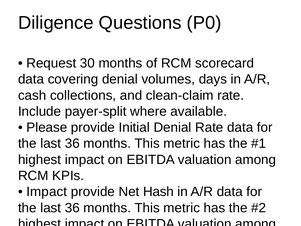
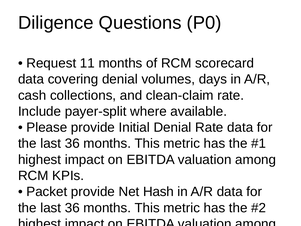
30: 30 -> 11
Impact at (47, 192): Impact -> Packet
